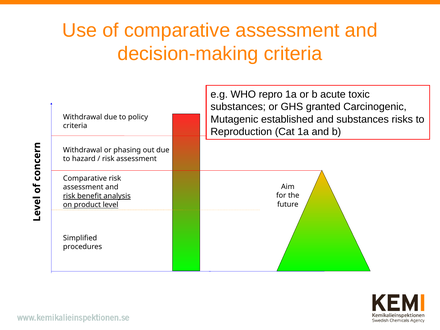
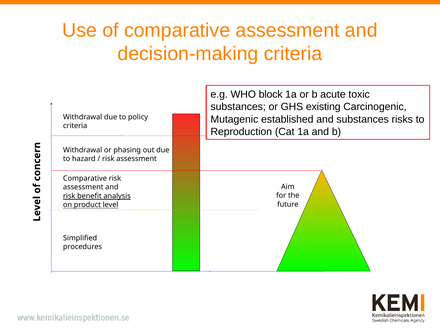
repro: repro -> block
granted: granted -> existing
